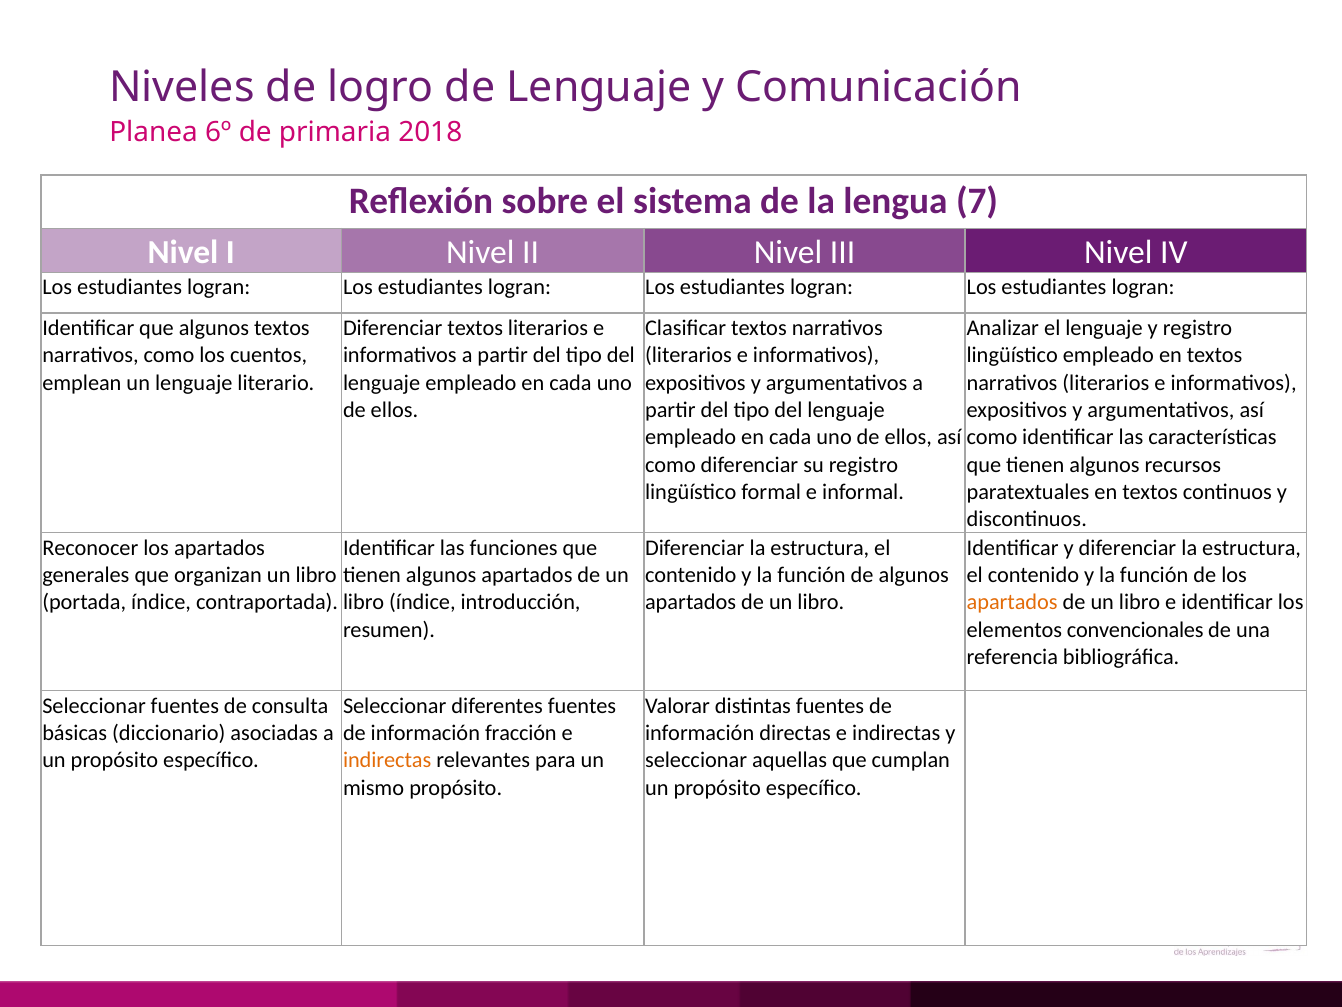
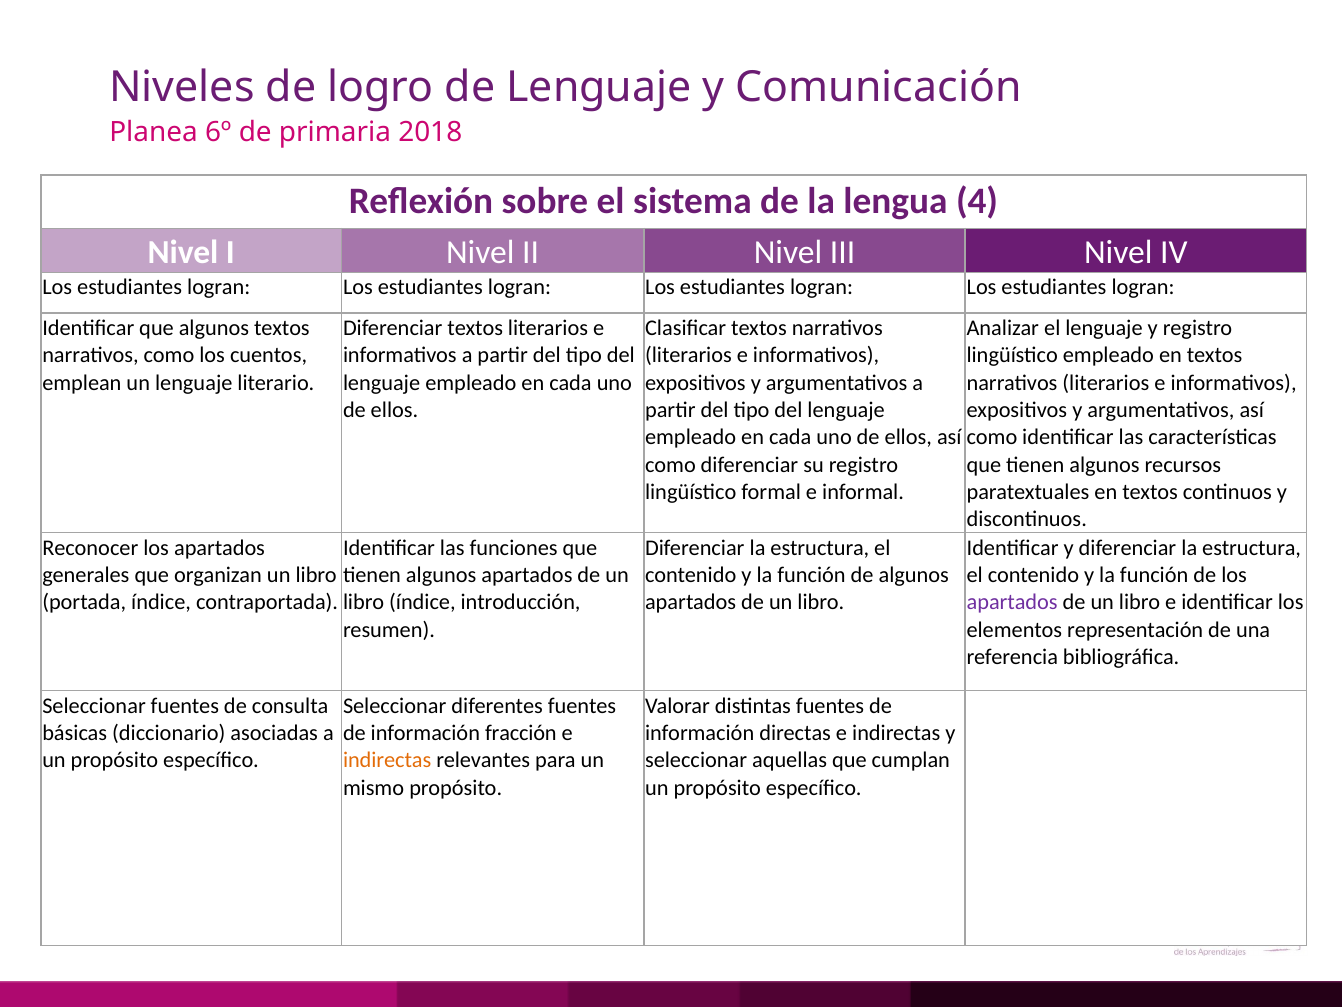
7: 7 -> 4
apartados at (1012, 602) colour: orange -> purple
convencionales: convencionales -> representación
